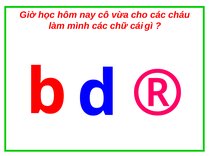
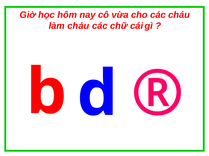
làm mình: mình -> cháu
